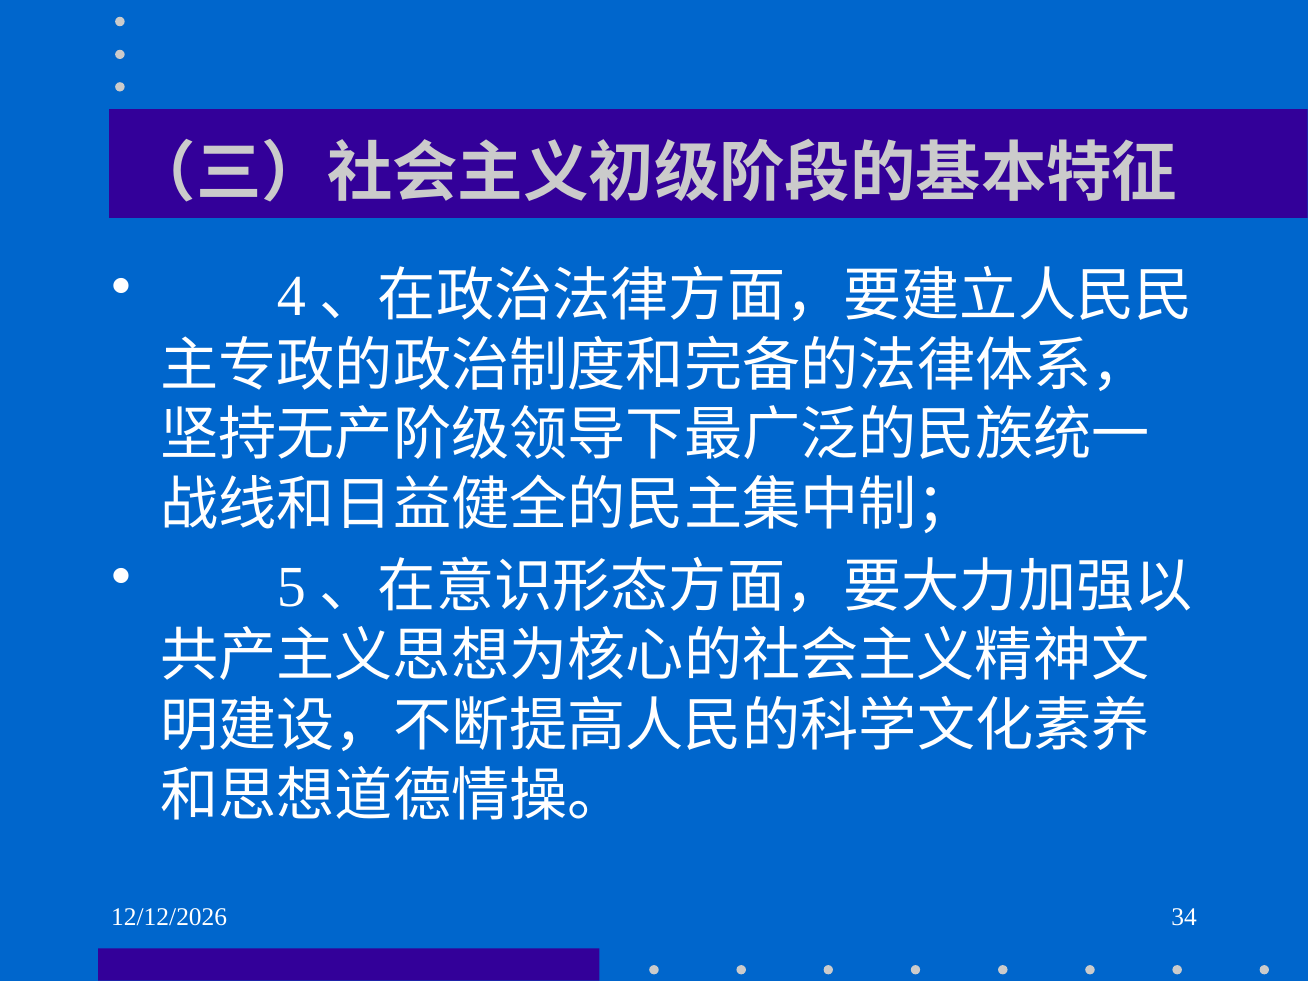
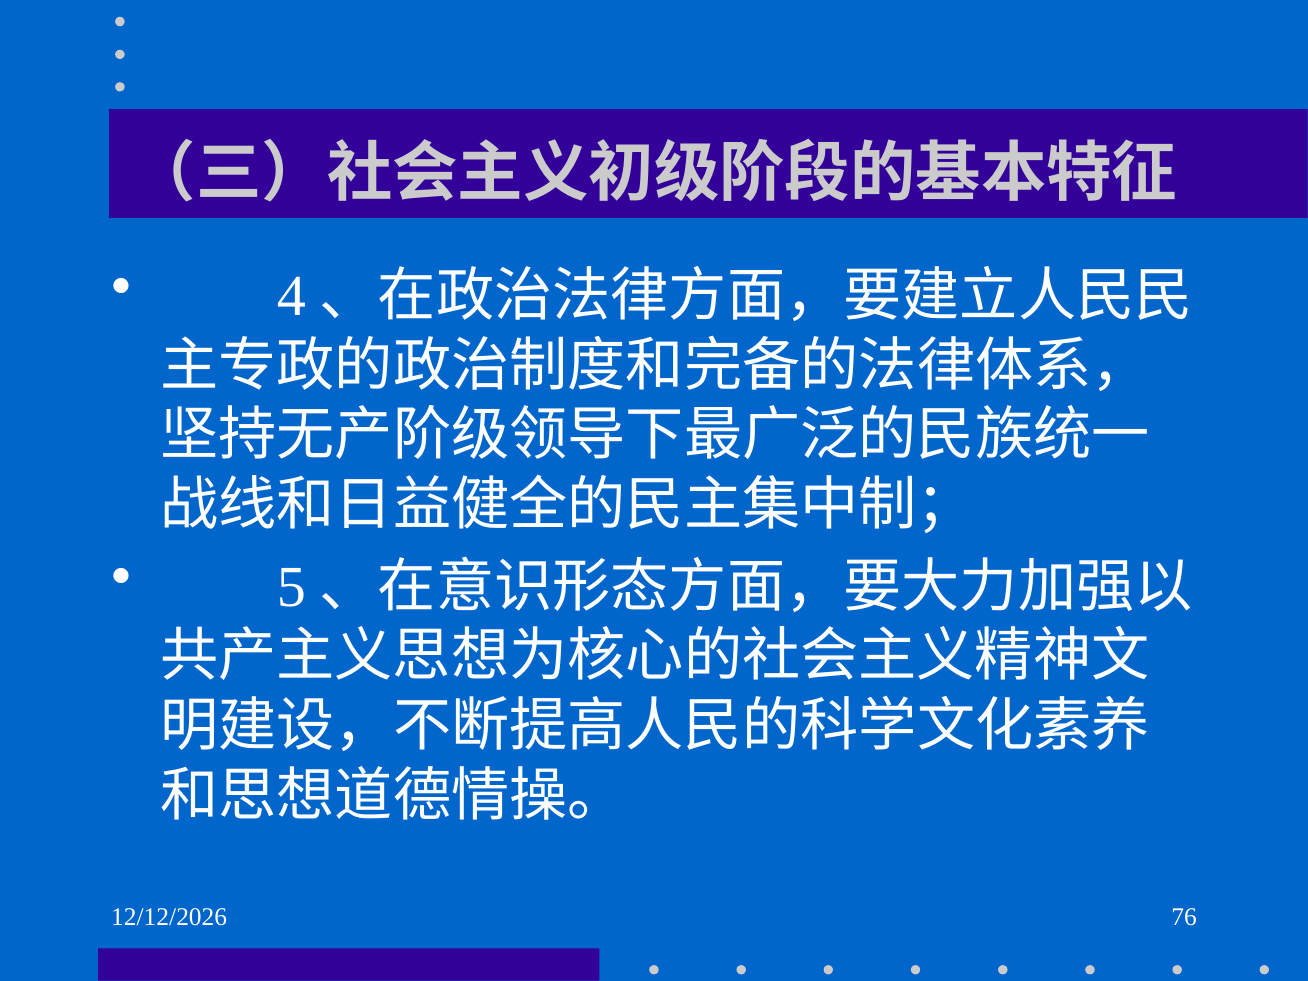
34: 34 -> 76
